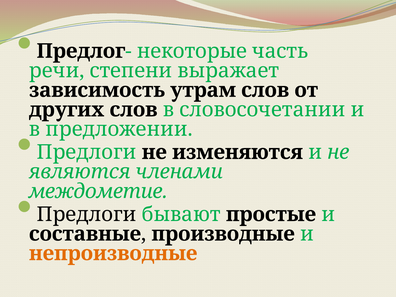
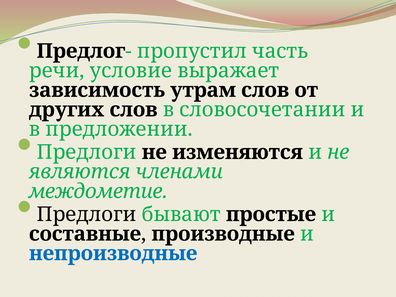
некоторые: некоторые -> пропустил
степени: степени -> условие
непроизводные colour: orange -> blue
